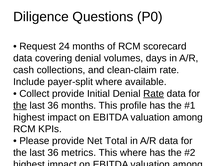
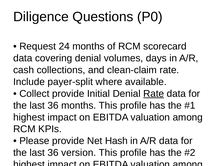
the at (20, 105) underline: present -> none
Total: Total -> Hash
metrics: metrics -> version
where at (133, 152): where -> profile
